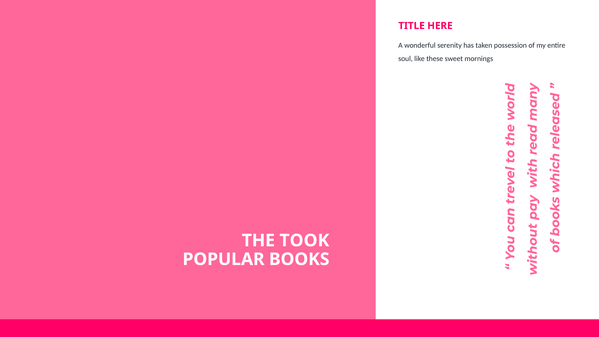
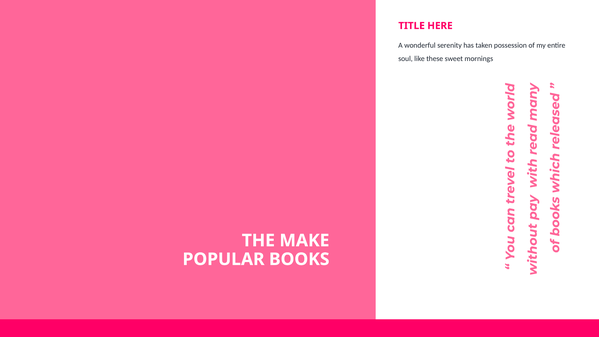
TOOK: TOOK -> MAKE
